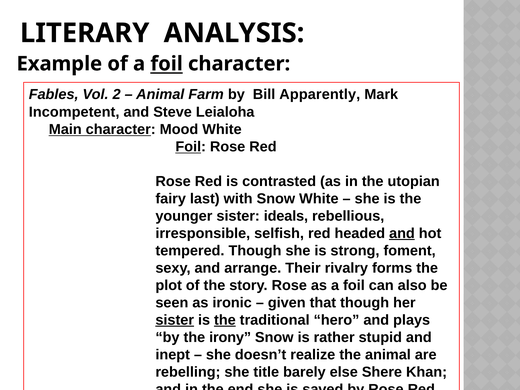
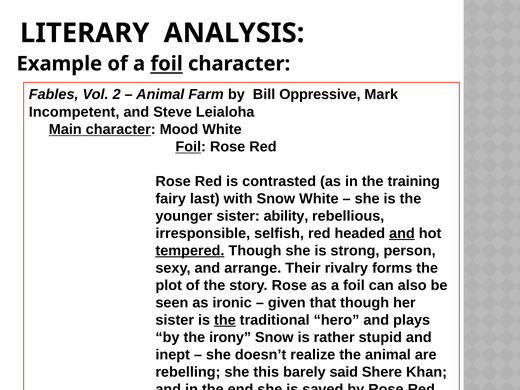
Apparently: Apparently -> Oppressive
utopian: utopian -> training
ideals: ideals -> ability
tempered underline: none -> present
foment: foment -> person
sister at (175, 320) underline: present -> none
she title: title -> this
else: else -> said
